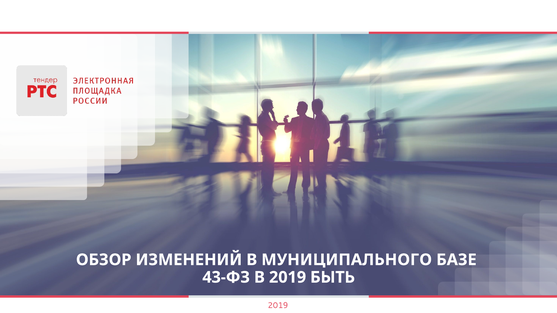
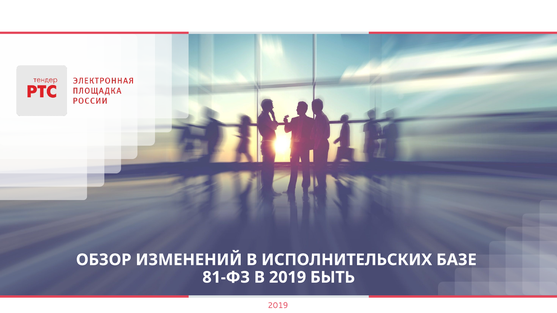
МУНИЦИПАЛЬНОГО: МУНИЦИПАЛЬНОГО -> ИСПОЛНИТЕЛЬСКИХ
43-ФЗ: 43-ФЗ -> 81-ФЗ
